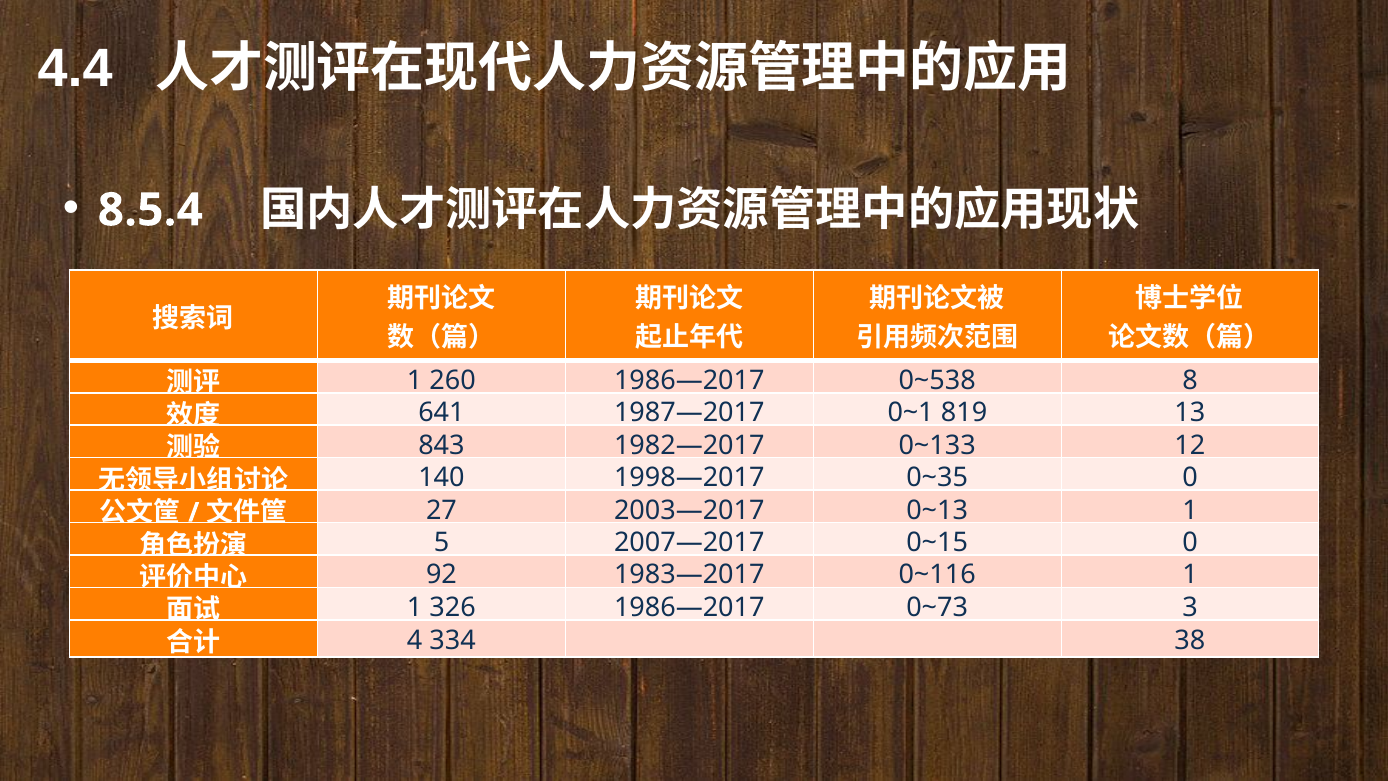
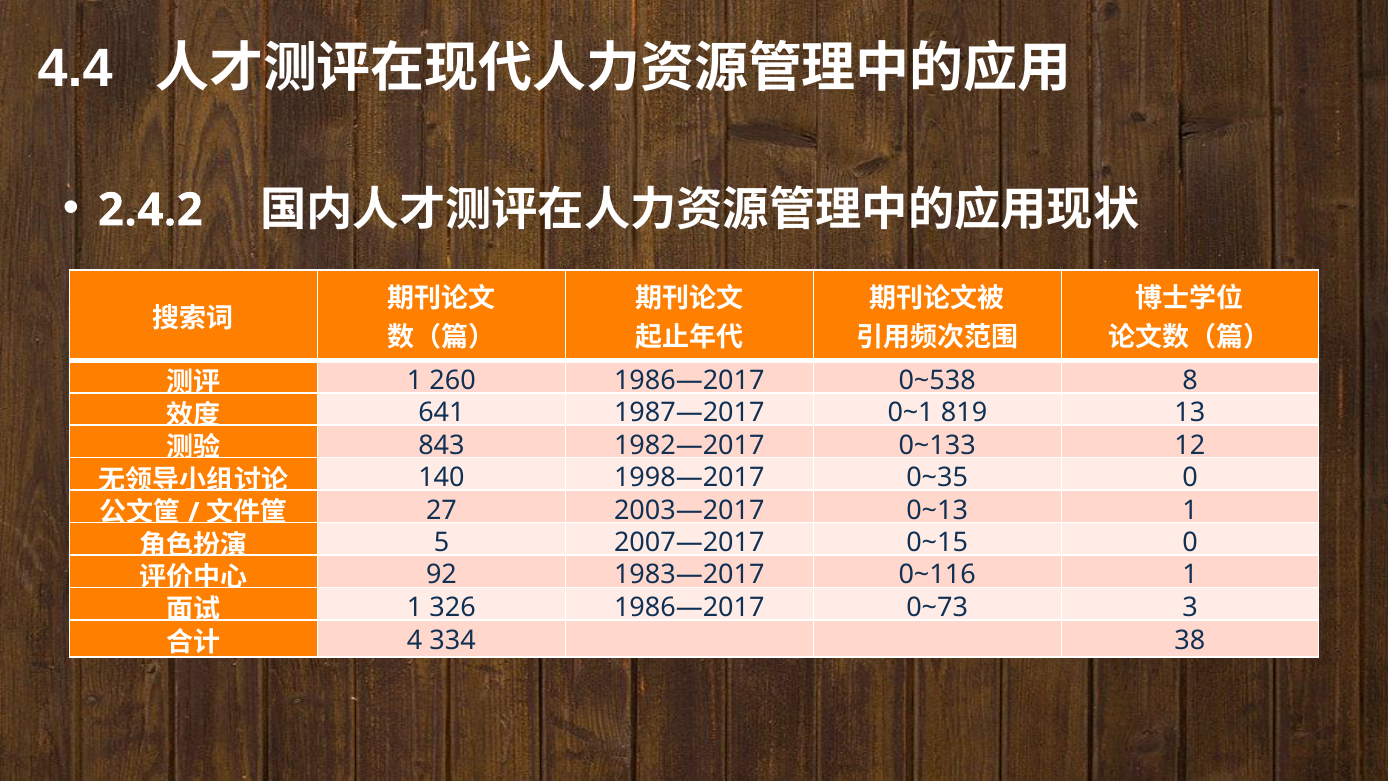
8.5.4: 8.5.4 -> 2.4.2
